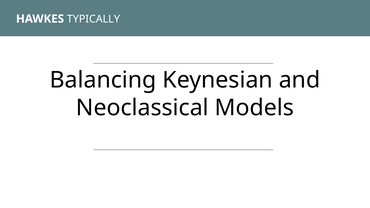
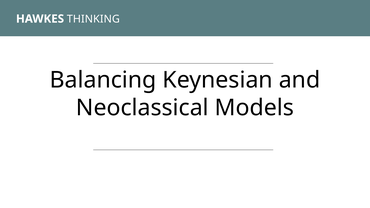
TYPICALLY: TYPICALLY -> THINKING
